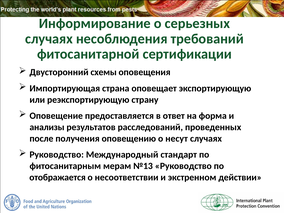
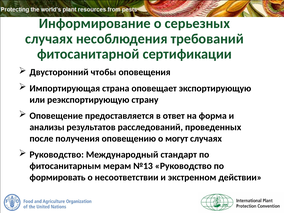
схемы: схемы -> чтобы
несут: несут -> могут
отображается: отображается -> формировать
